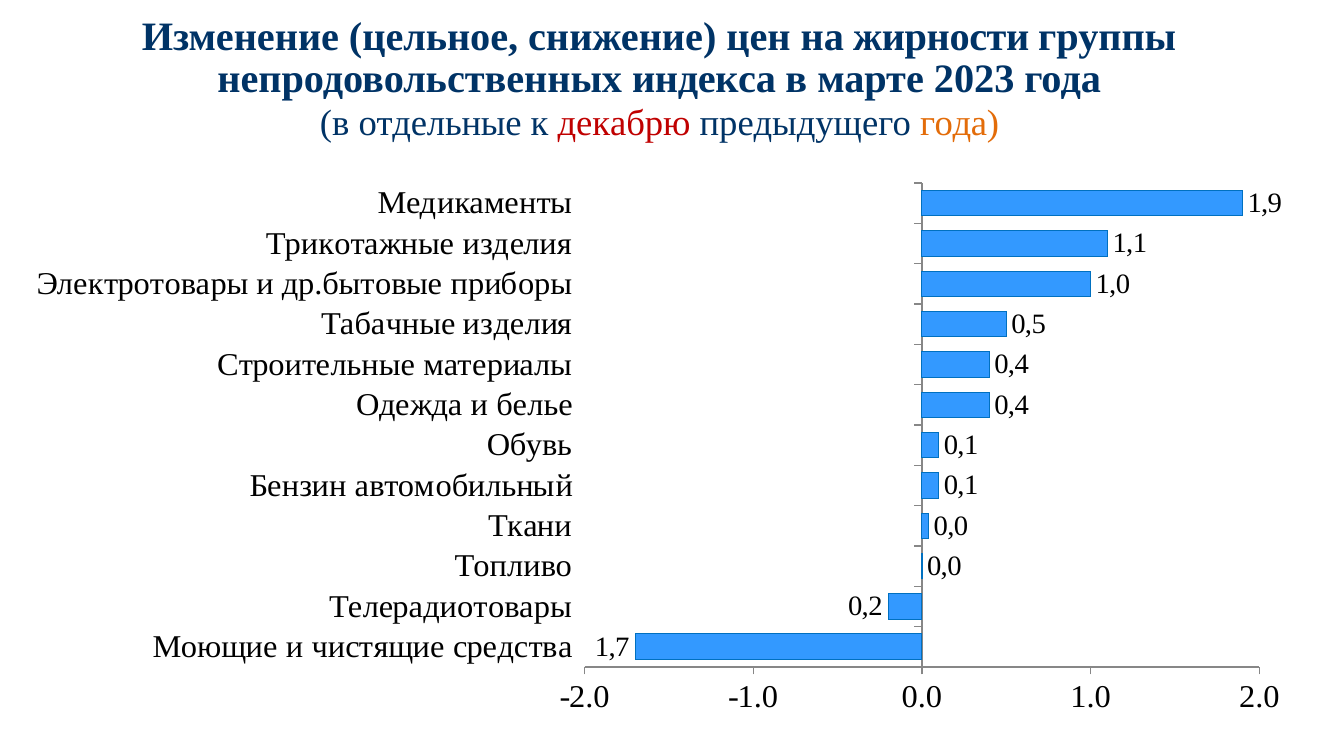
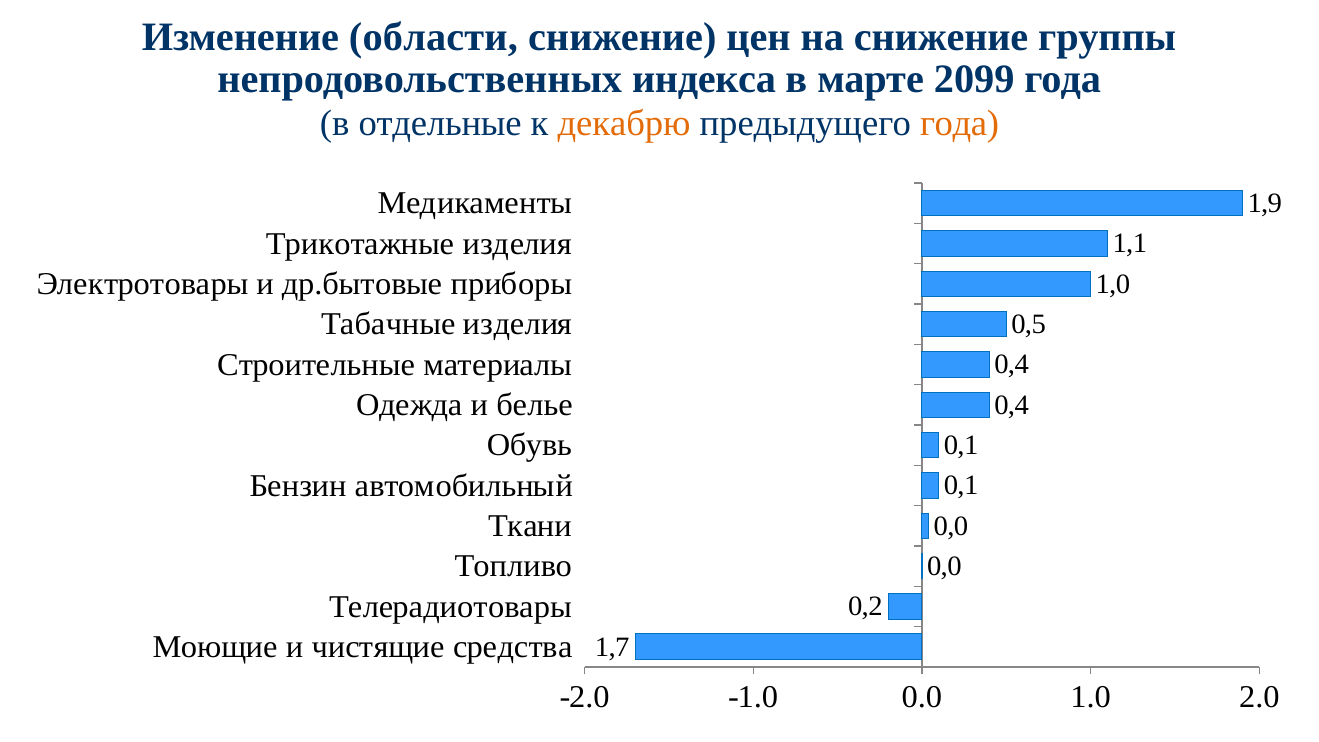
цельное: цельное -> области
на жирности: жирности -> снижение
2023: 2023 -> 2099
декабрю colour: red -> orange
